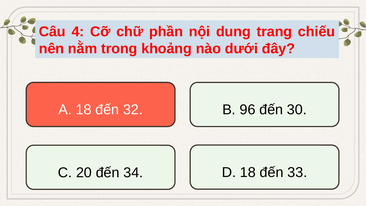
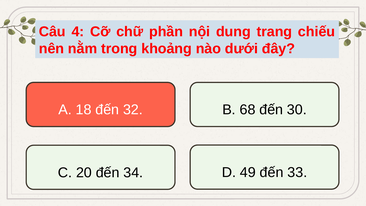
96: 96 -> 68
D 18: 18 -> 49
